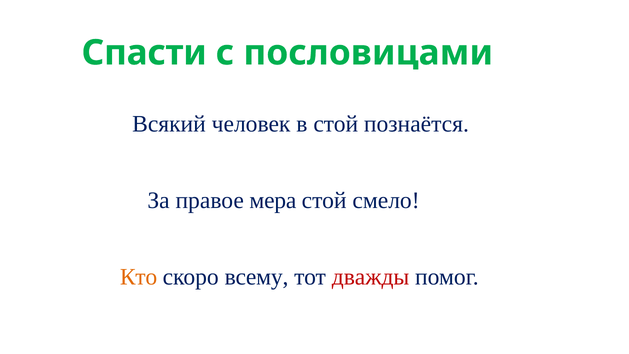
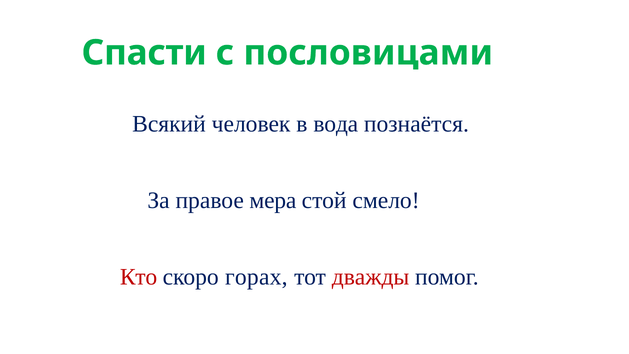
в стой: стой -> вода
Кто colour: orange -> red
всему: всему -> горах
